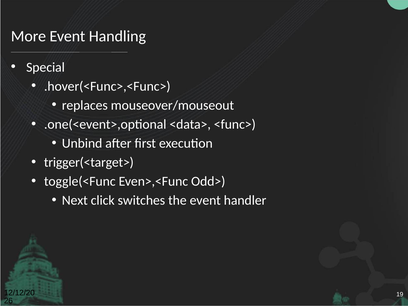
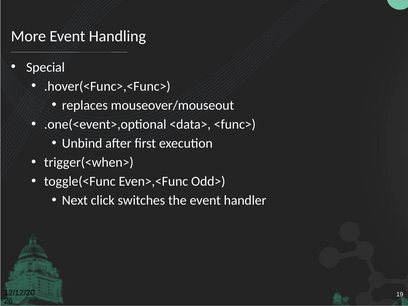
trigger(<target>: trigger(<target> -> trigger(<when>
